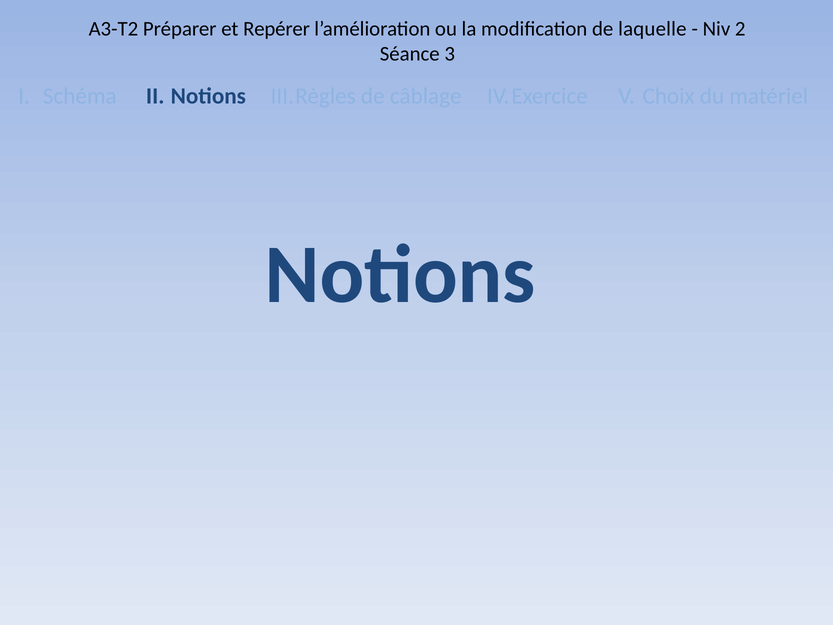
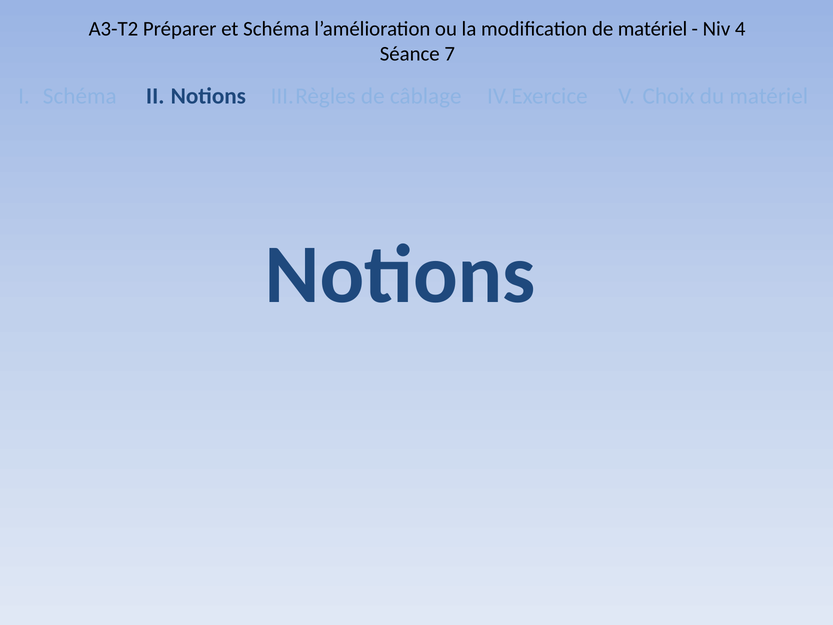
et Repérer: Repérer -> Schéma
de laquelle: laquelle -> matériel
2: 2 -> 4
3: 3 -> 7
